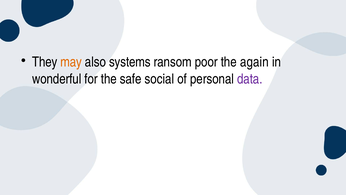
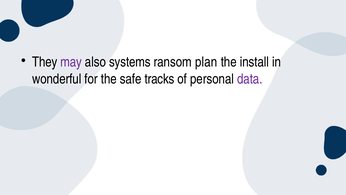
may colour: orange -> purple
poor: poor -> plan
again: again -> install
social: social -> tracks
